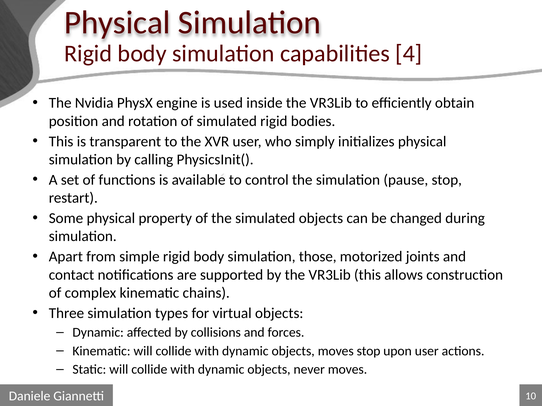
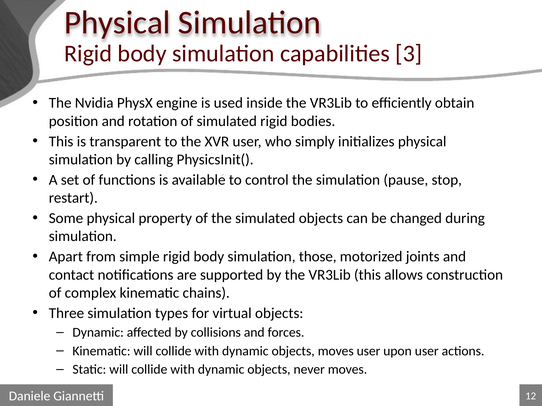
4: 4 -> 3
moves stop: stop -> user
10: 10 -> 12
